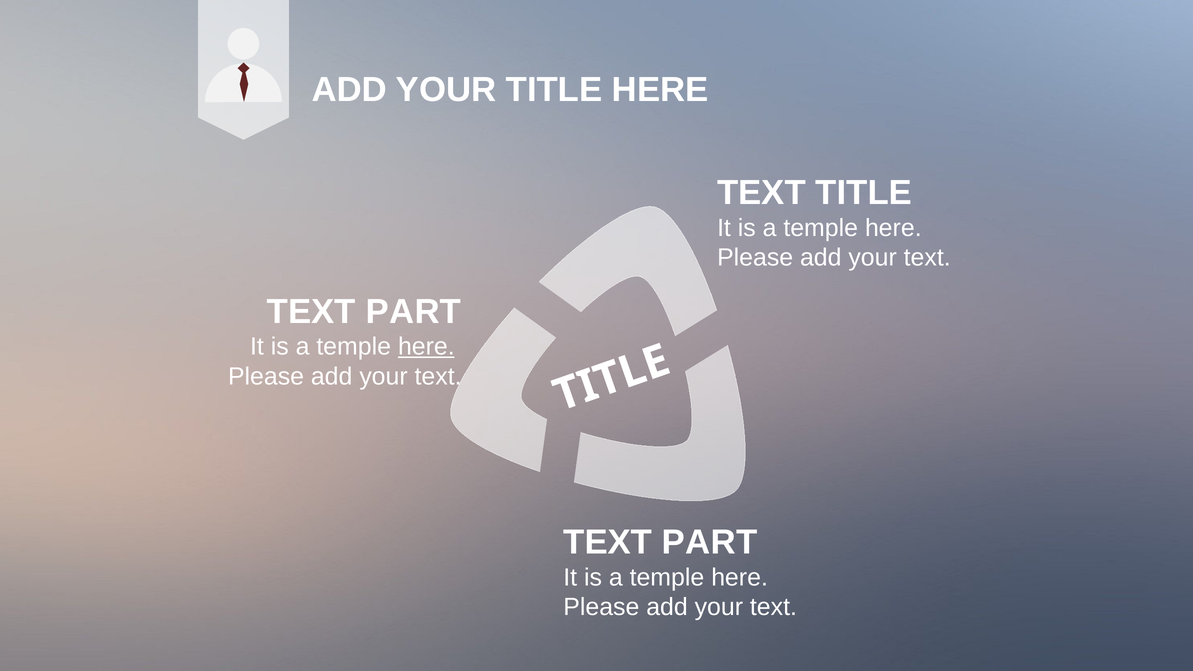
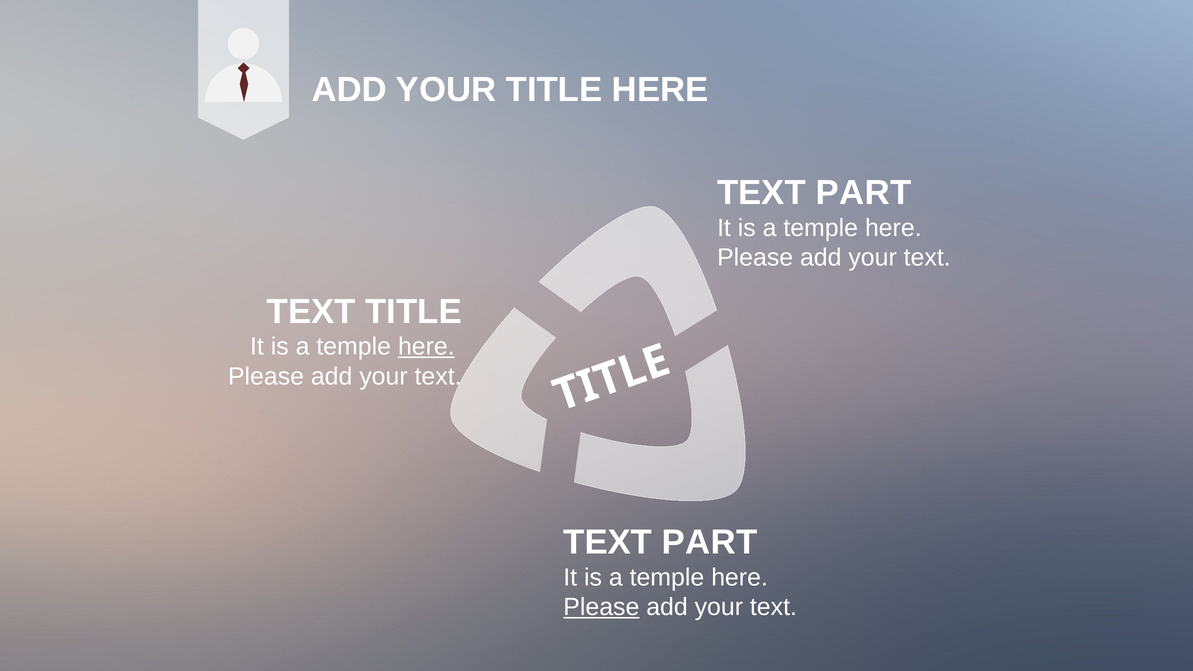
TITLE at (864, 193): TITLE -> PART
PART at (413, 312): PART -> TITLE
Please at (601, 607) underline: none -> present
